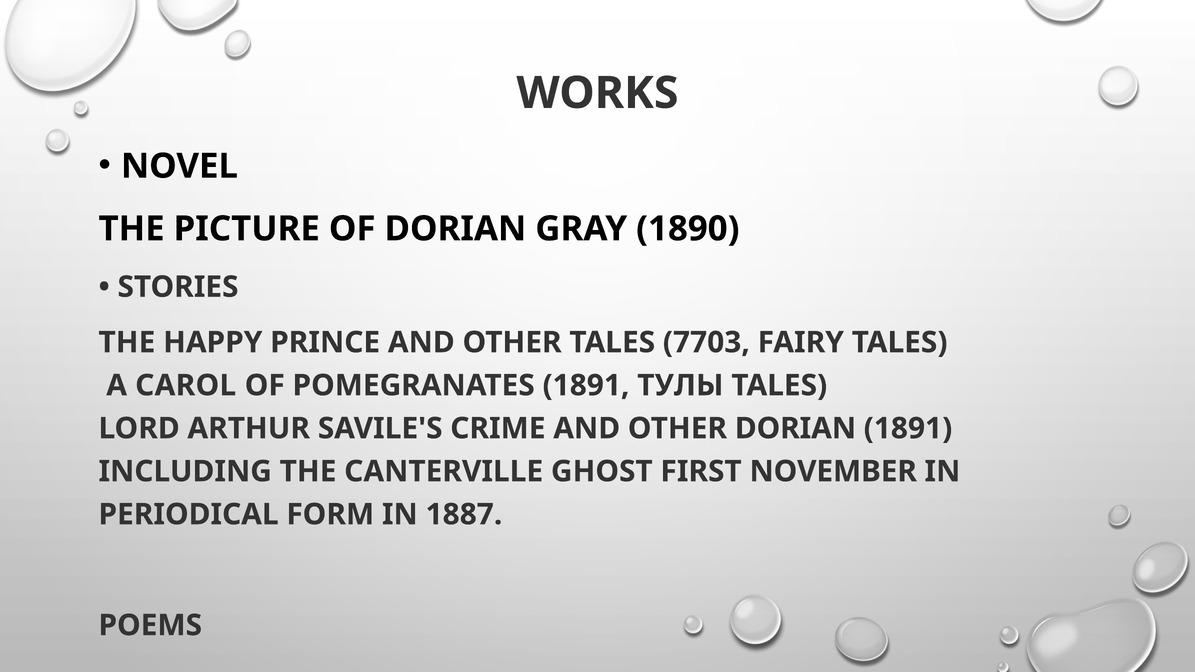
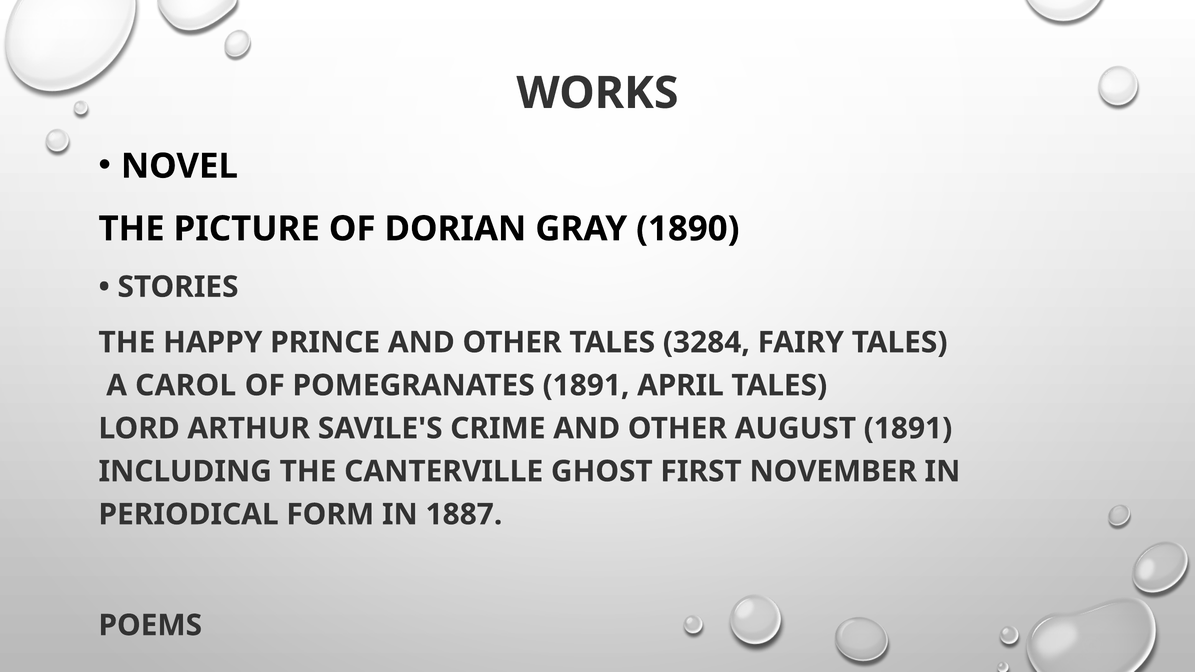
7703: 7703 -> 3284
ТУЛЫ: ТУЛЫ -> APRIL
OTHER DORIAN: DORIAN -> AUGUST
